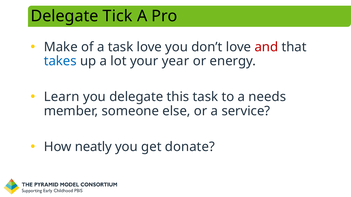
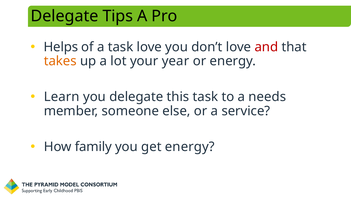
Tick: Tick -> Tips
Make: Make -> Helps
takes colour: blue -> orange
neatly: neatly -> family
get donate: donate -> energy
